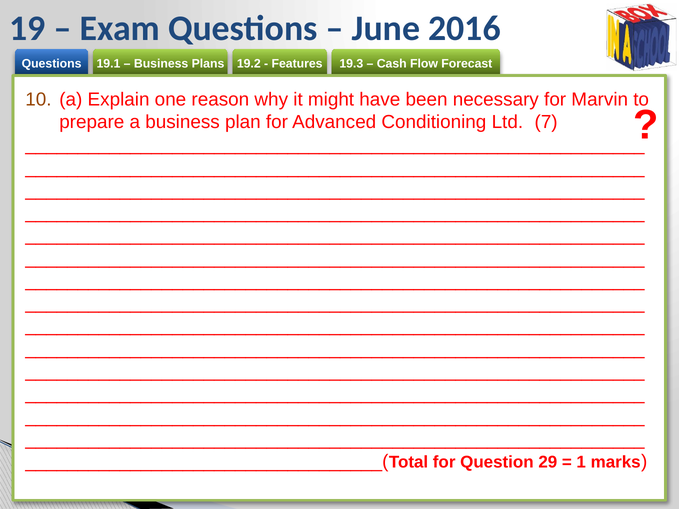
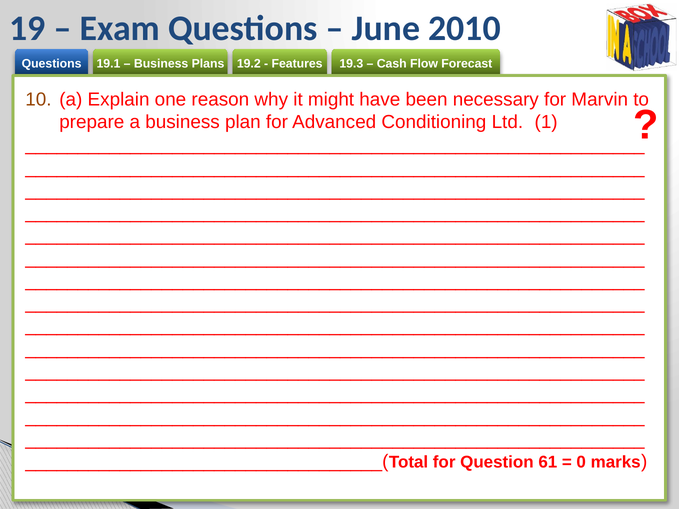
2016: 2016 -> 2010
7: 7 -> 1
29: 29 -> 61
1: 1 -> 0
